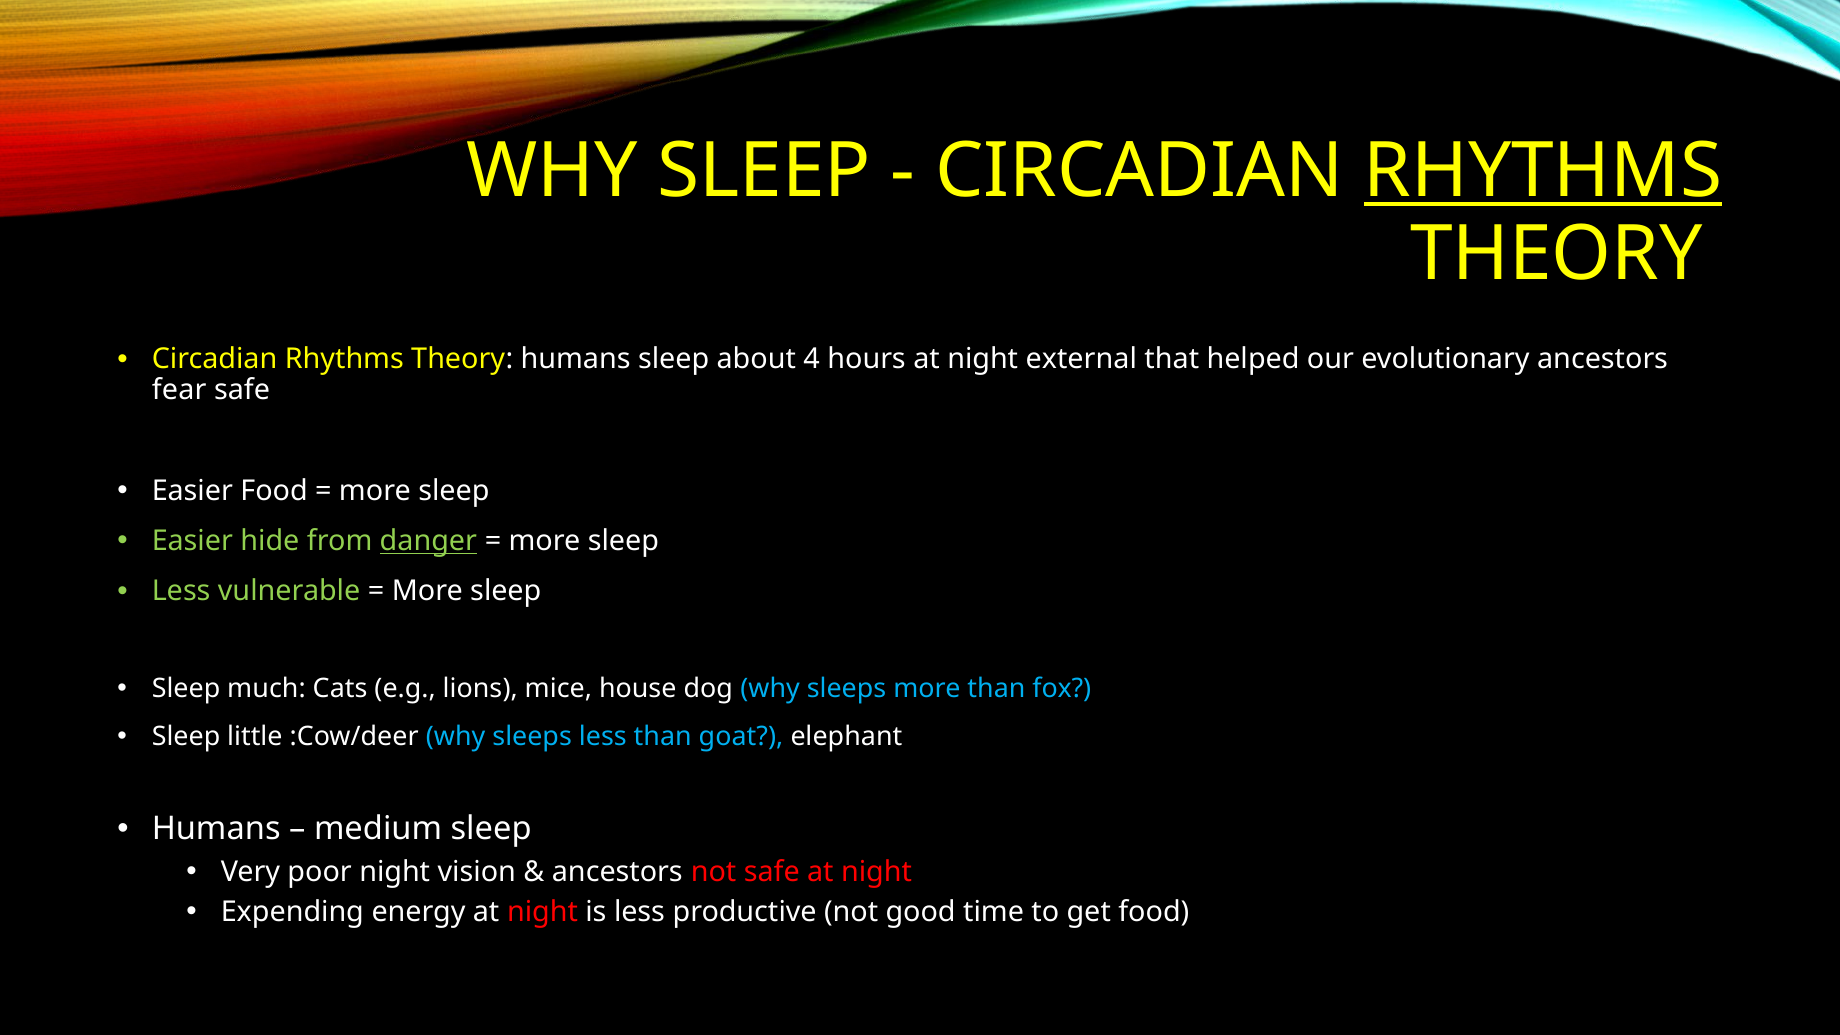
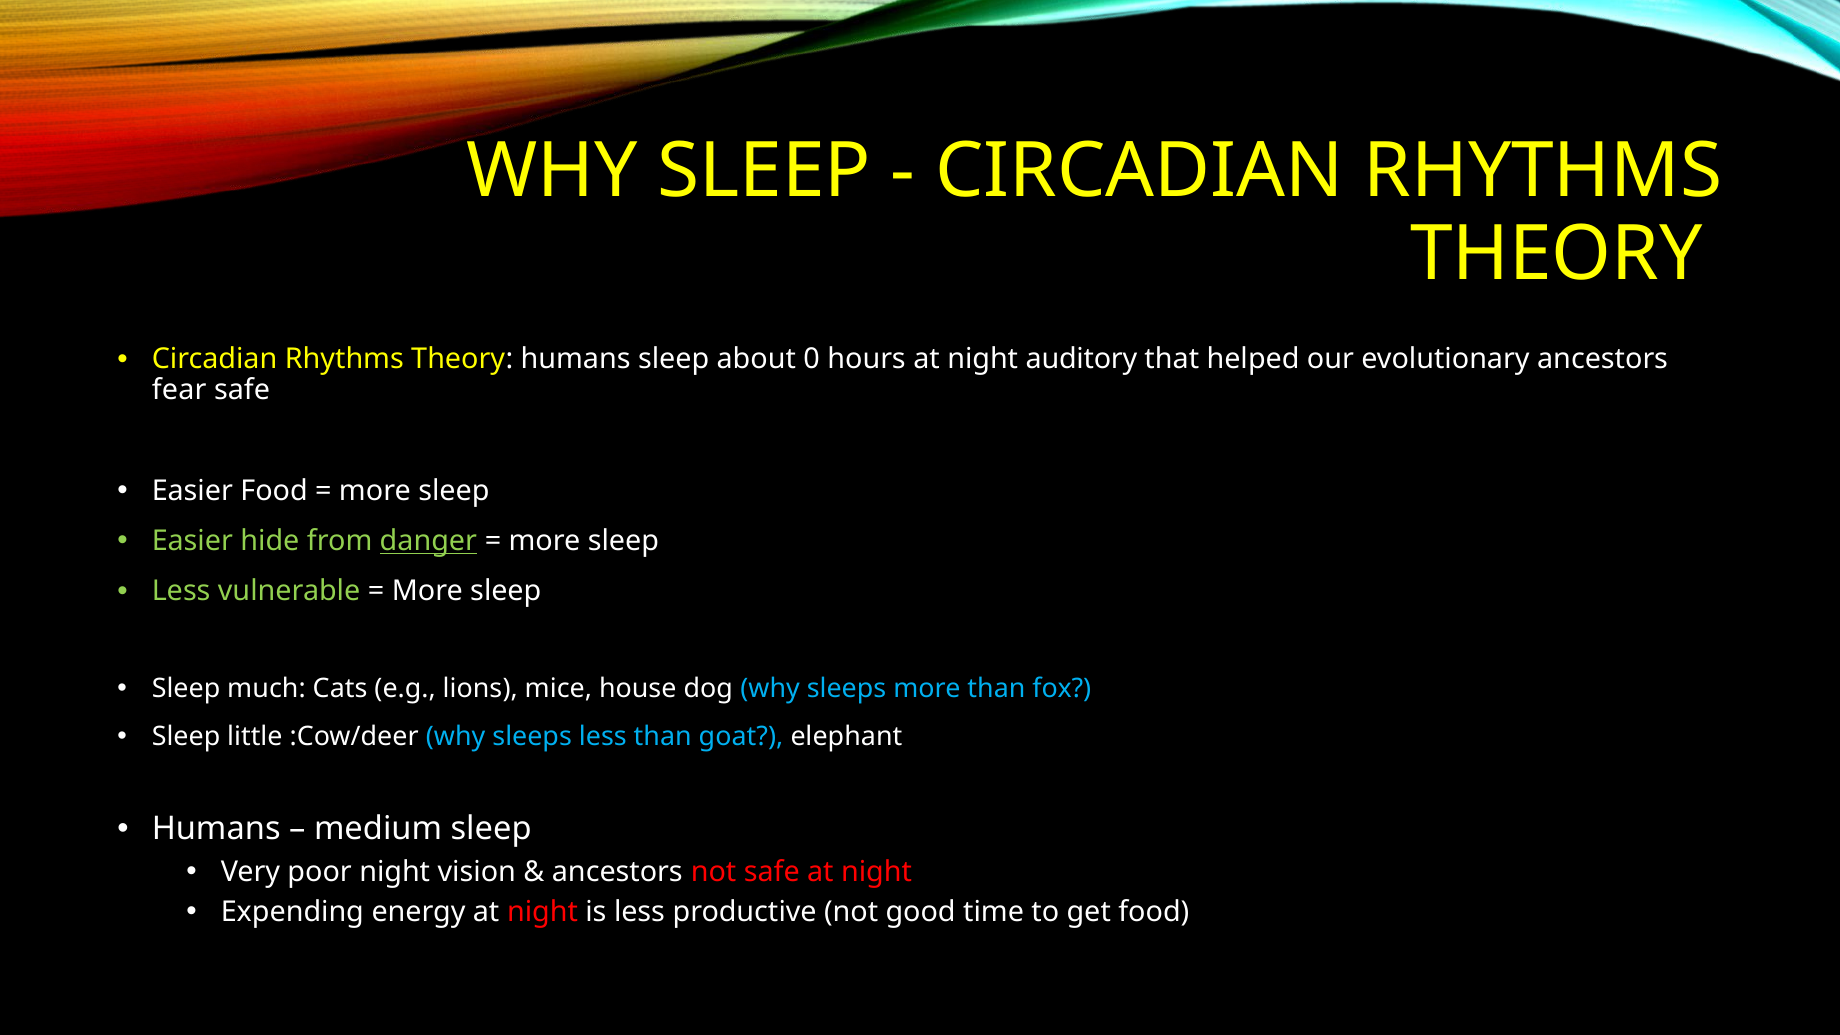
RHYTHMS at (1543, 171) underline: present -> none
4: 4 -> 0
external: external -> auditory
